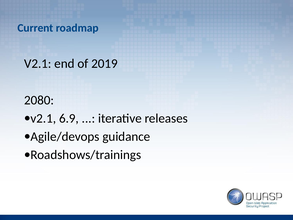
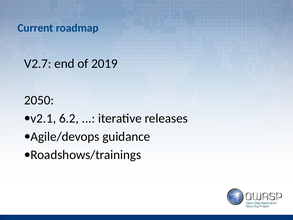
V2.1 at (38, 64): V2.1 -> V2.7
2080: 2080 -> 2050
6.9: 6.9 -> 6.2
